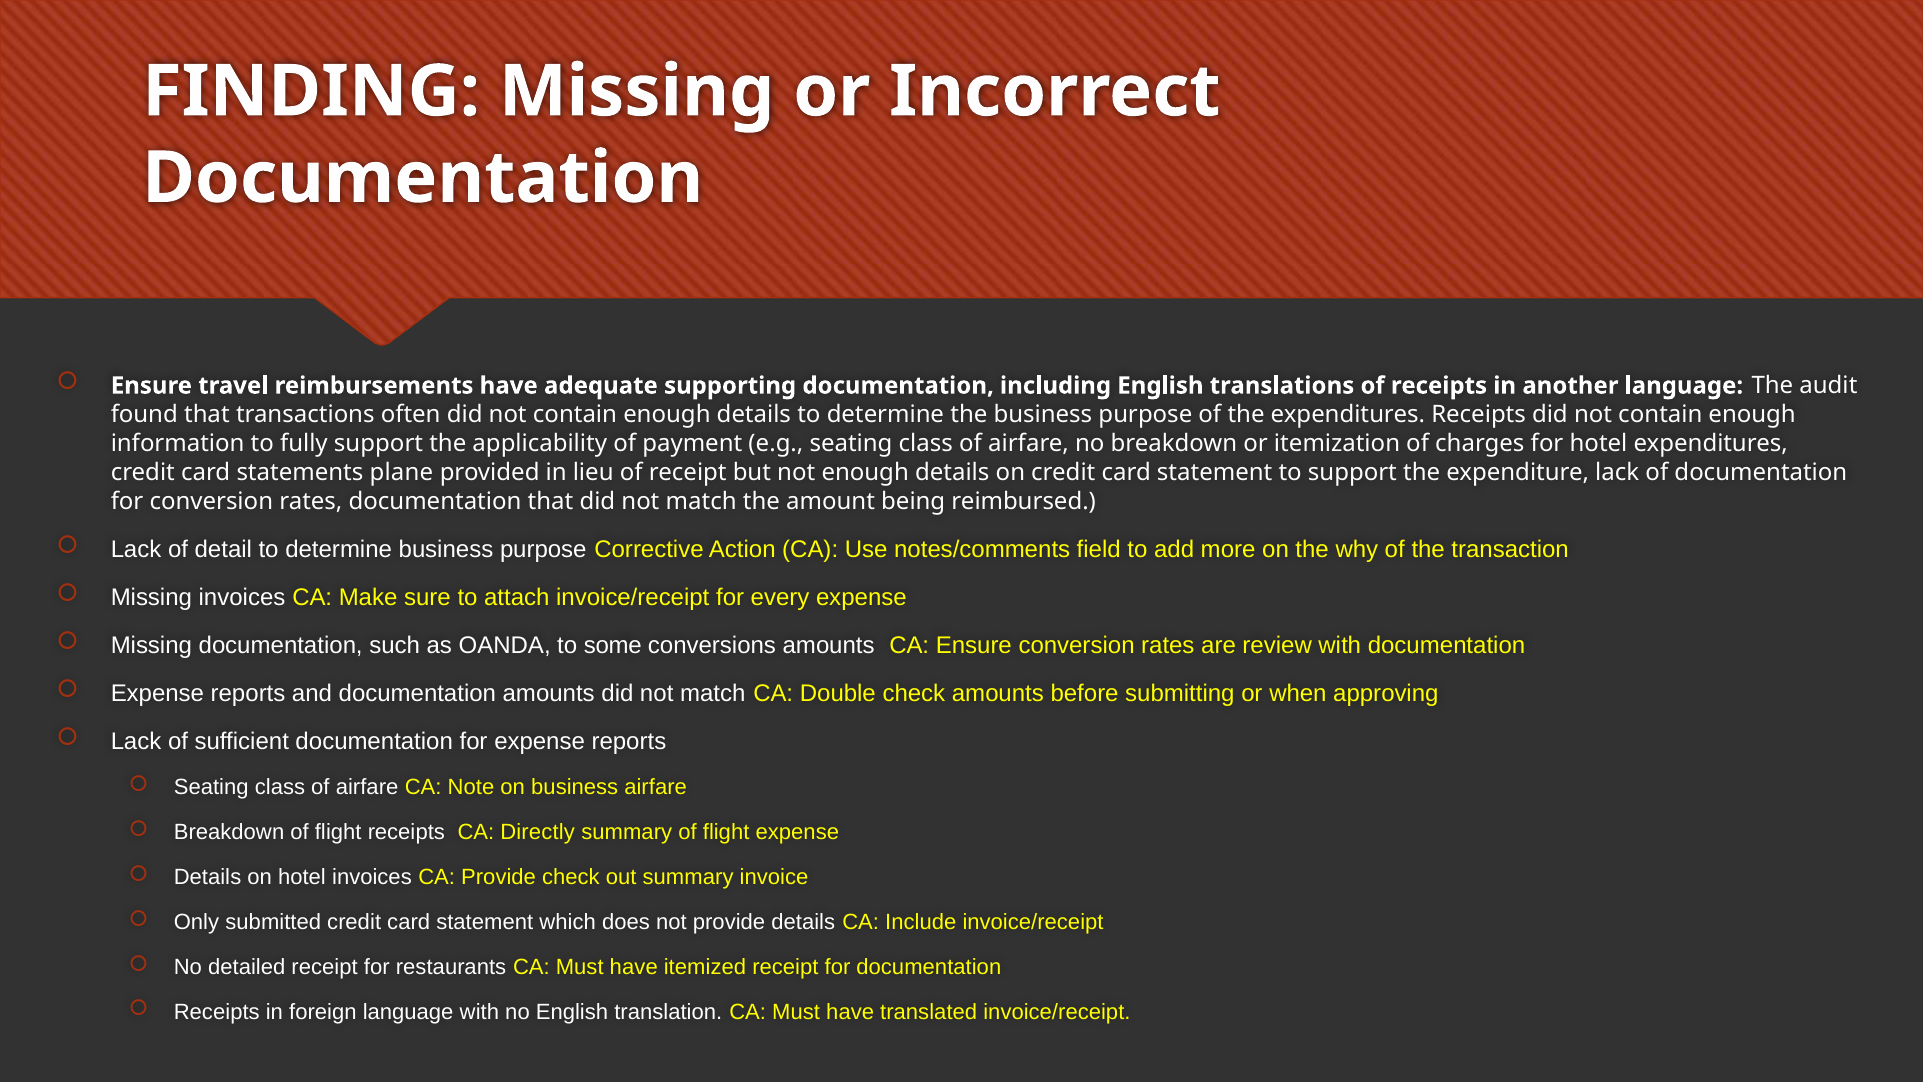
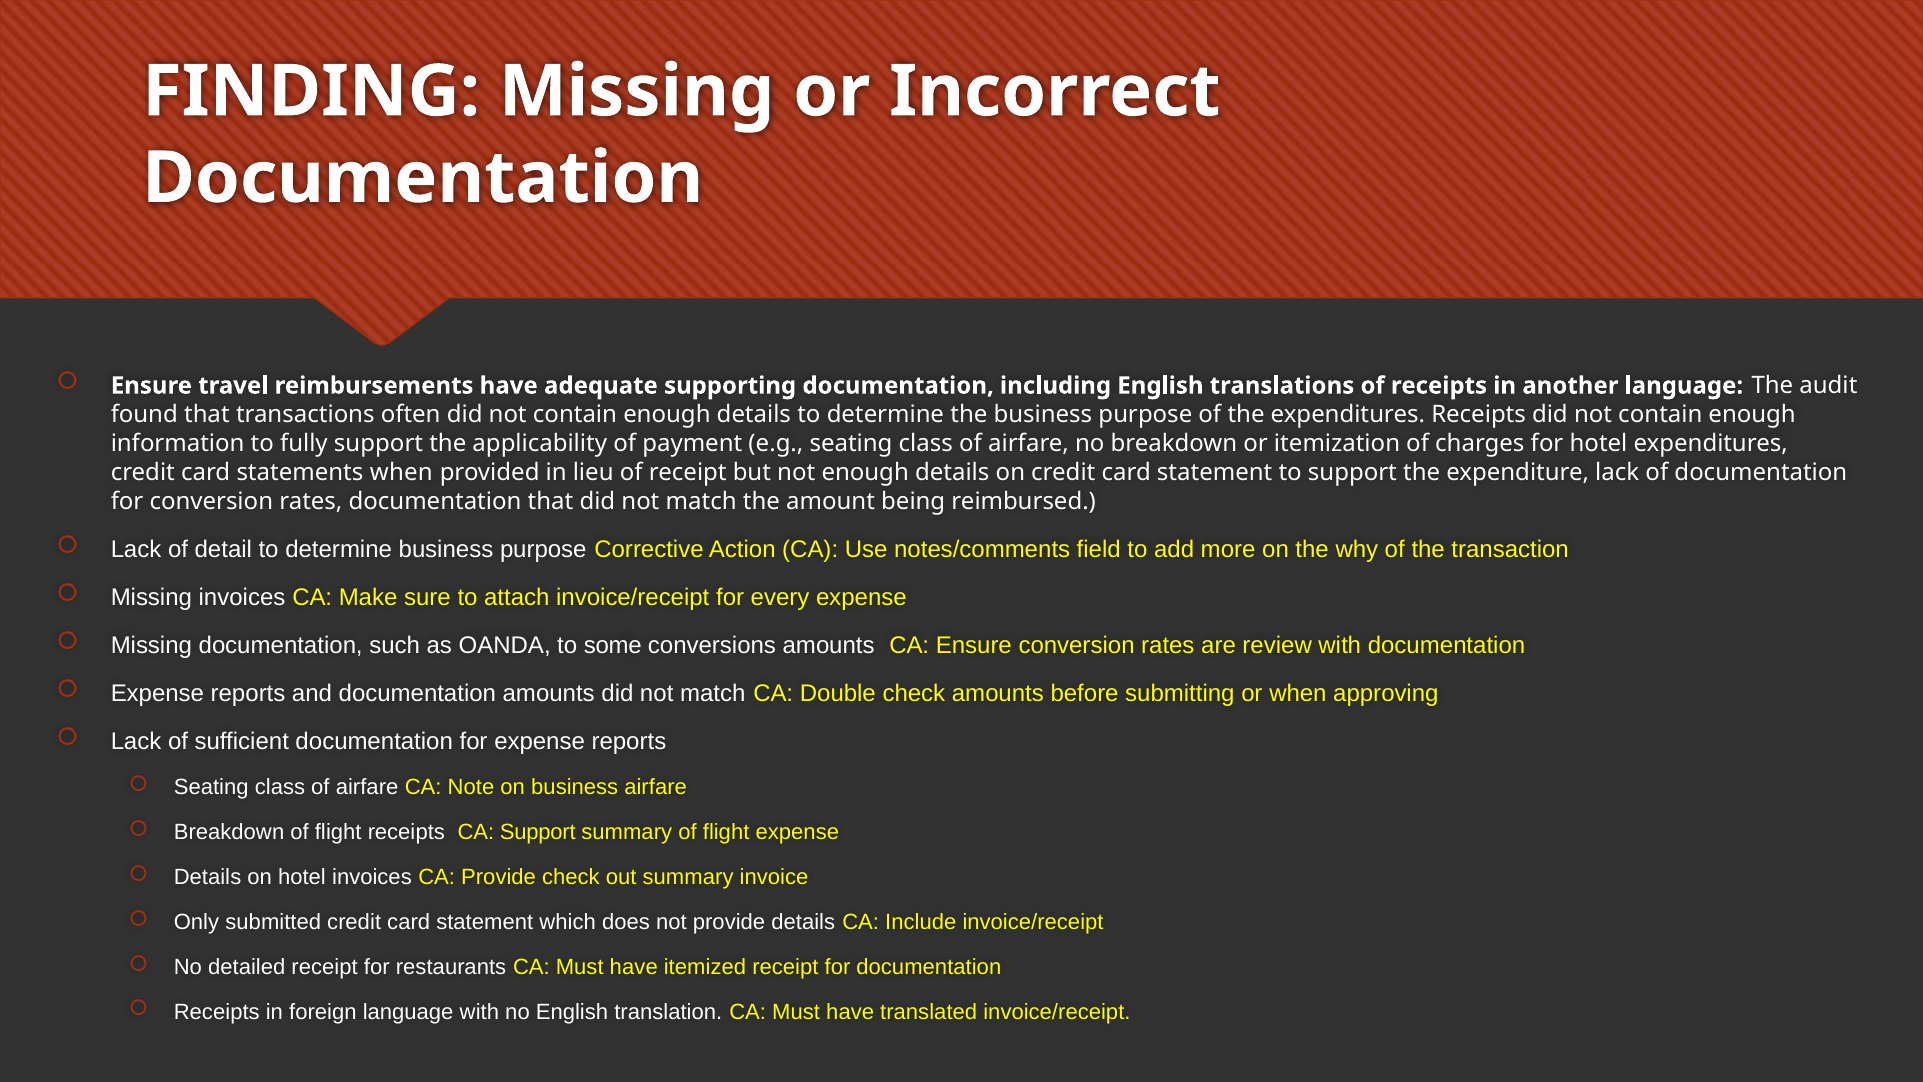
statements plane: plane -> when
CA Directly: Directly -> Support
